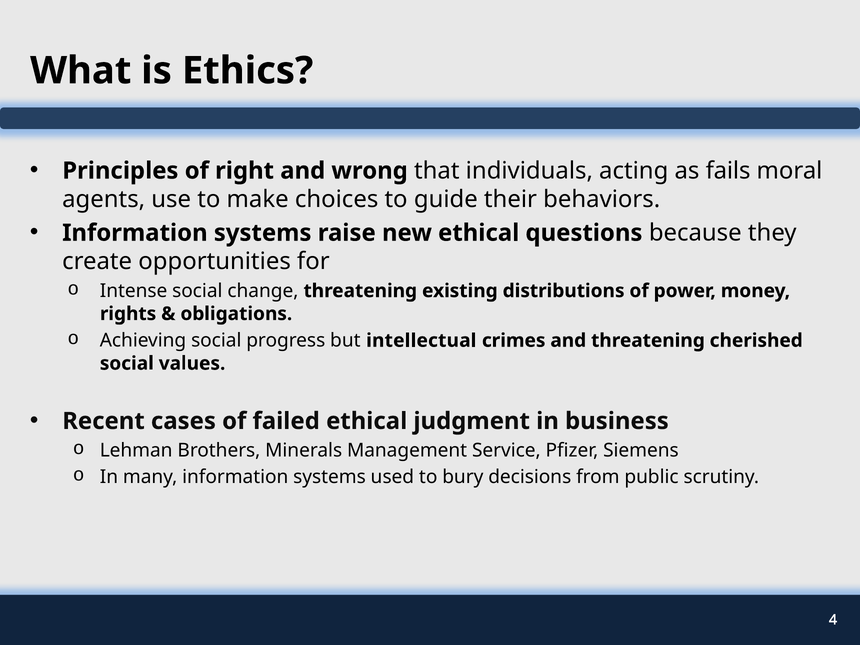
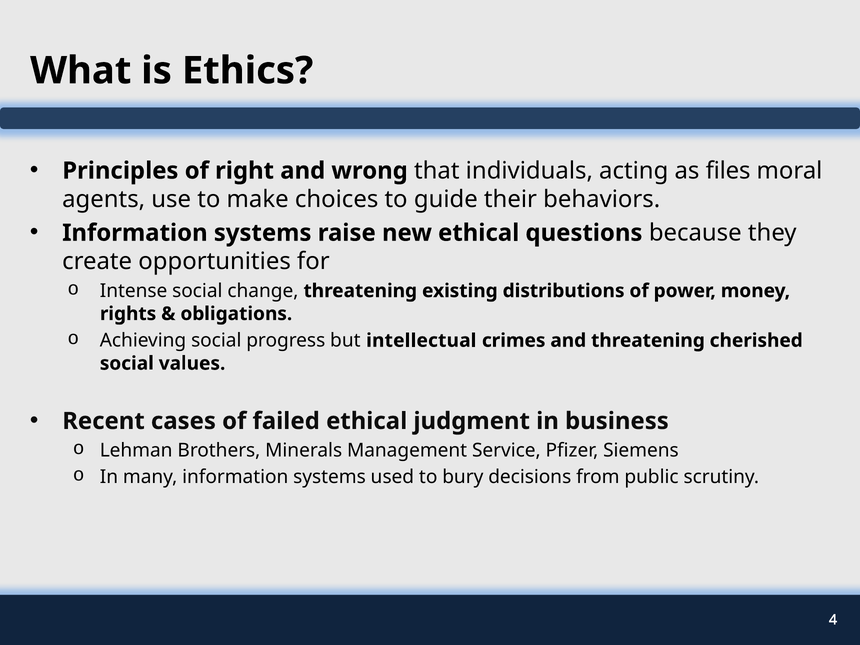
fails: fails -> files
